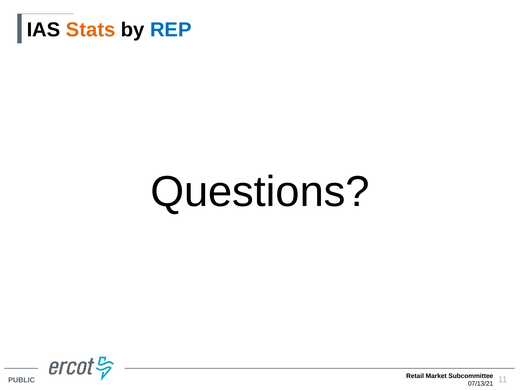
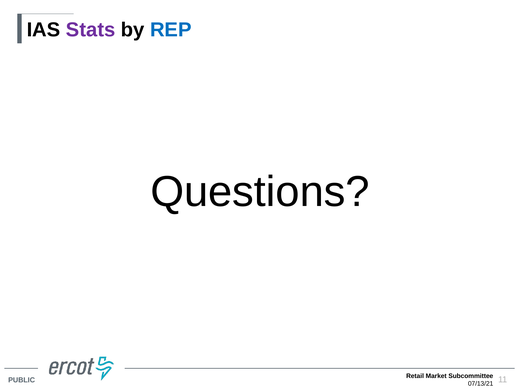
Stats colour: orange -> purple
